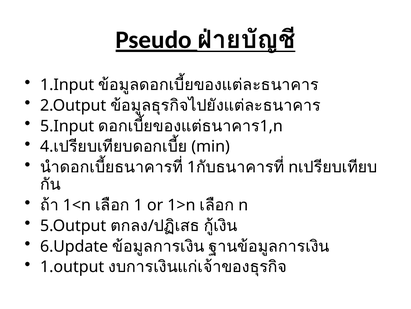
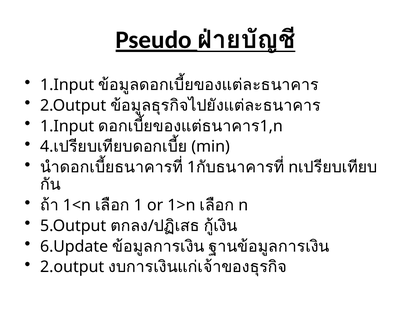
5.Input at (67, 126): 5.Input -> 1.Input
1.output at (72, 266): 1.output -> 2.output
